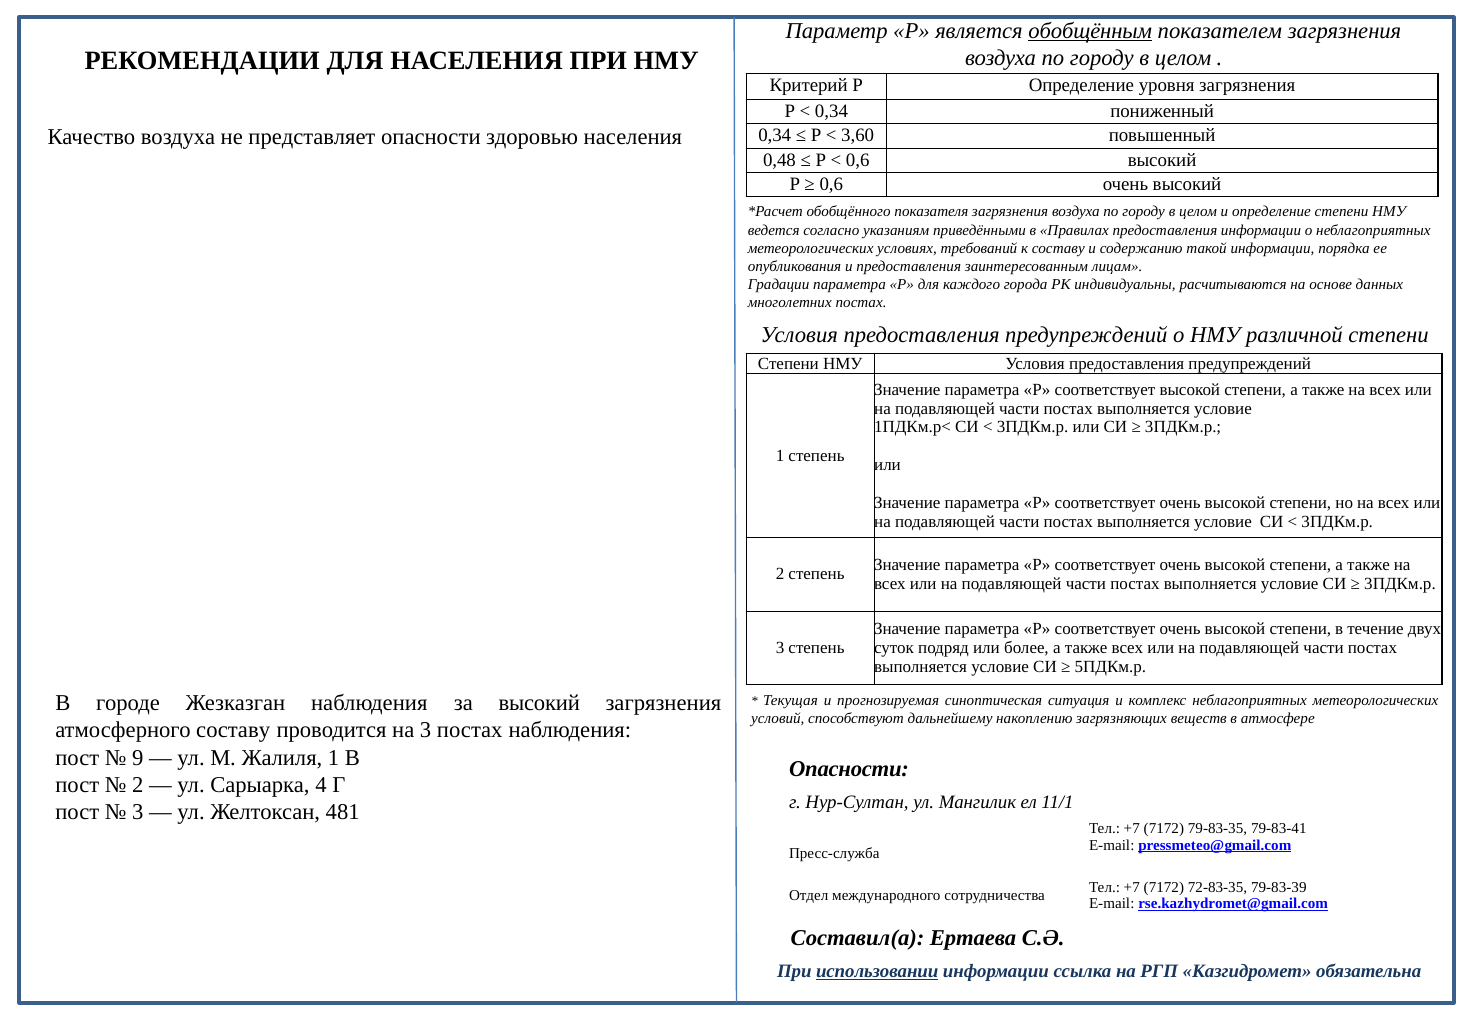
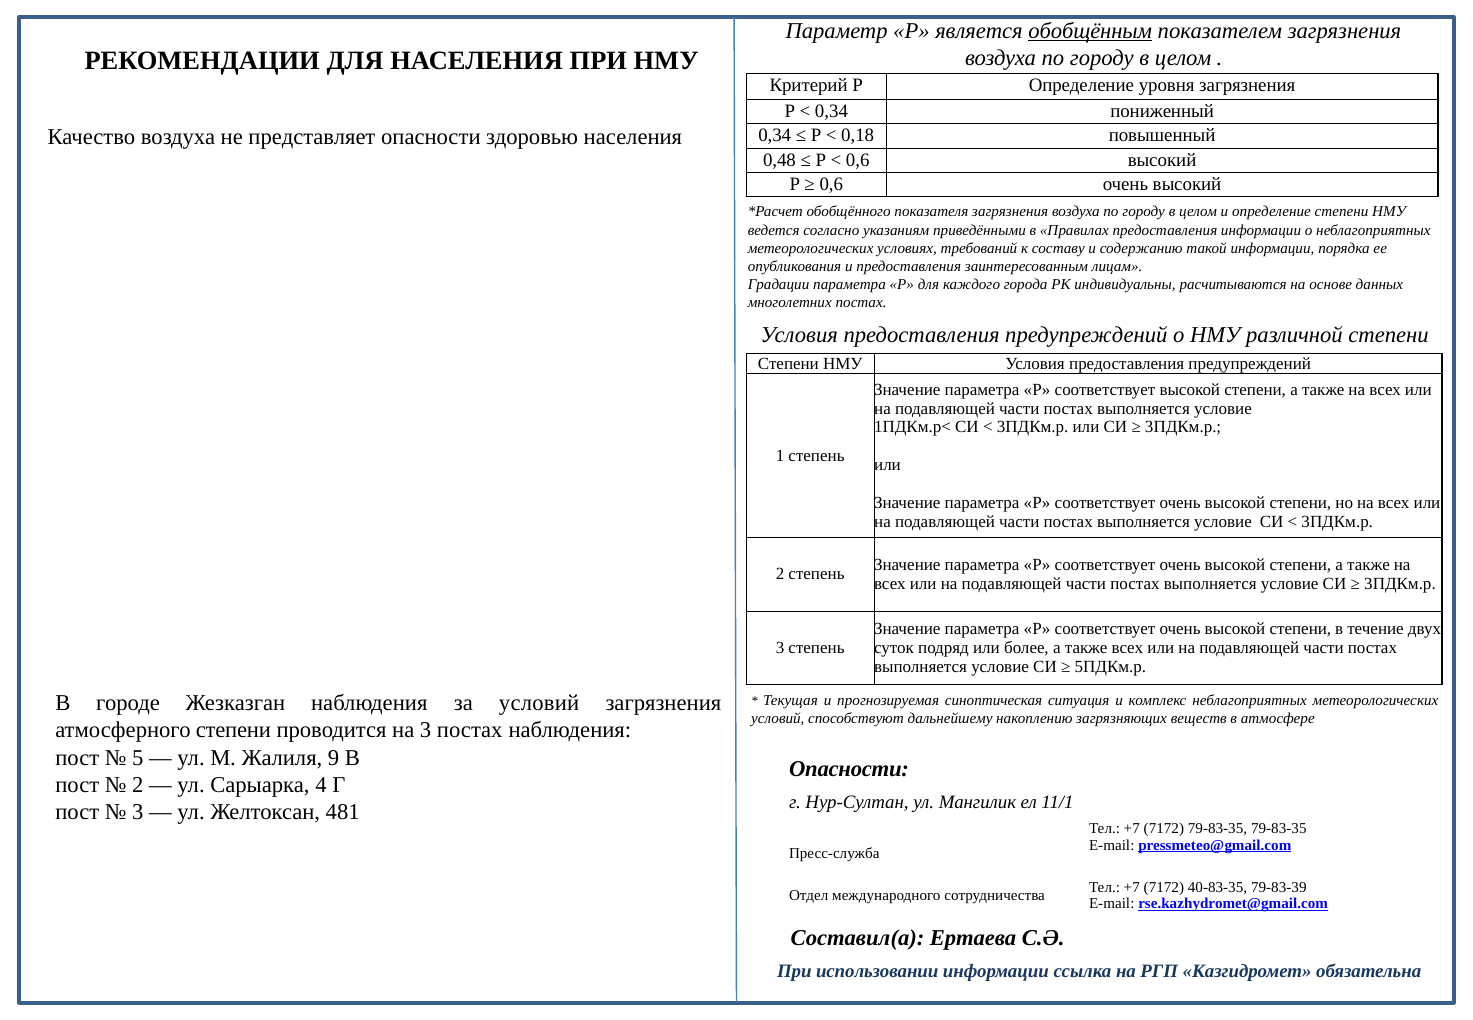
3,60: 3,60 -> 0,18
за высокий: высокий -> условий
атмосферного составу: составу -> степени
9: 9 -> 5
Жалиля 1: 1 -> 9
79-83-35 79-83-41: 79-83-41 -> 79-83-35
72-83-35: 72-83-35 -> 40-83-35
использовании underline: present -> none
